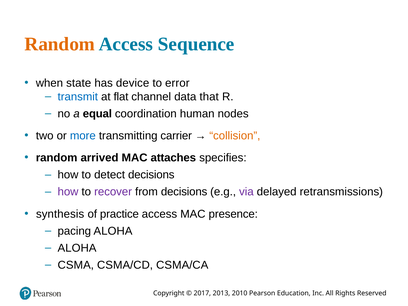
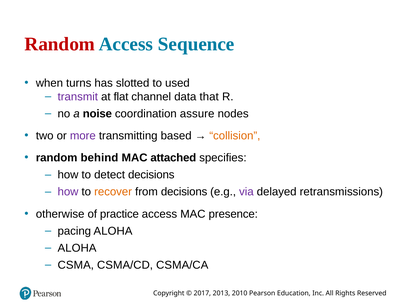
Random at (60, 44) colour: orange -> red
state: state -> turns
device: device -> slotted
error: error -> used
transmit colour: blue -> purple
equal: equal -> noise
human: human -> assure
more colour: blue -> purple
carrier: carrier -> based
arrived: arrived -> behind
attaches: attaches -> attached
recover colour: purple -> orange
synthesis: synthesis -> otherwise
